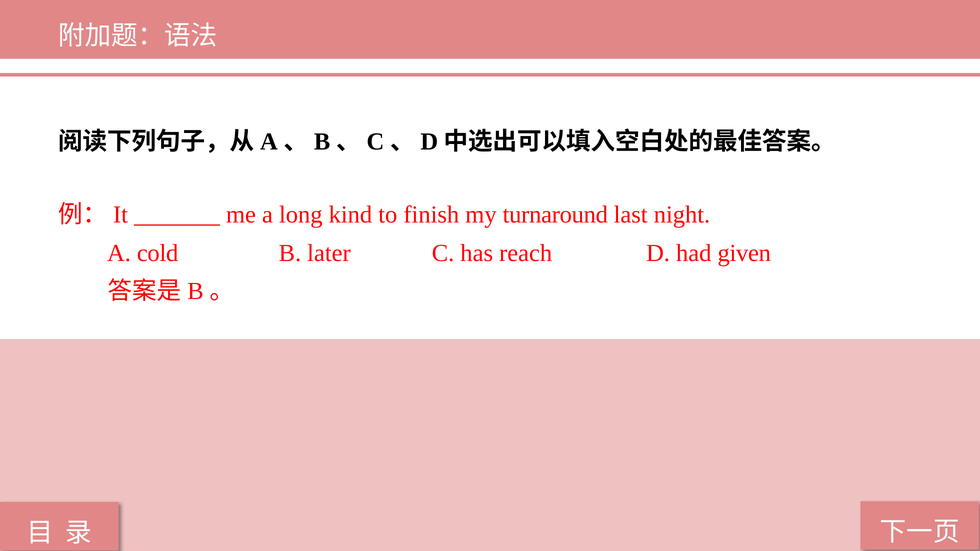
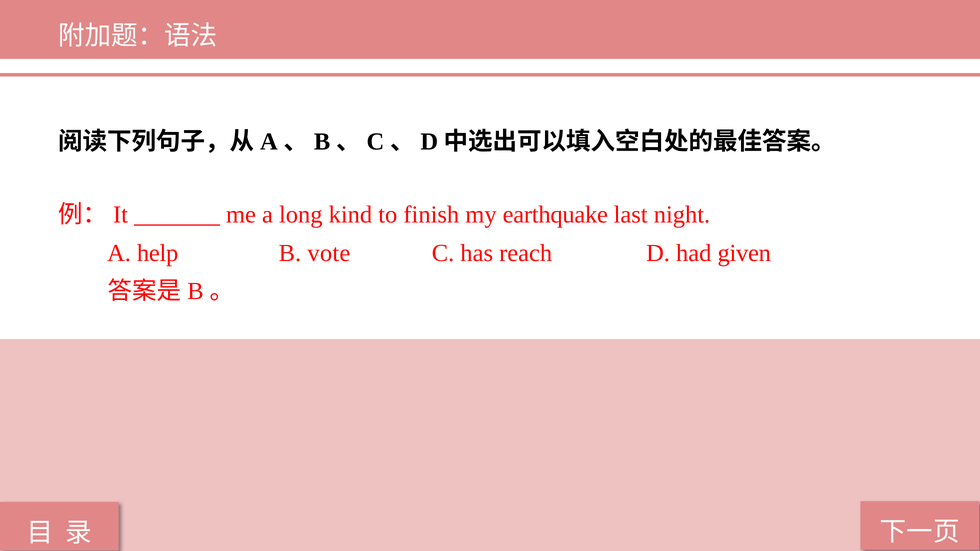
turnaround: turnaround -> earthquake
cold: cold -> help
later: later -> vote
